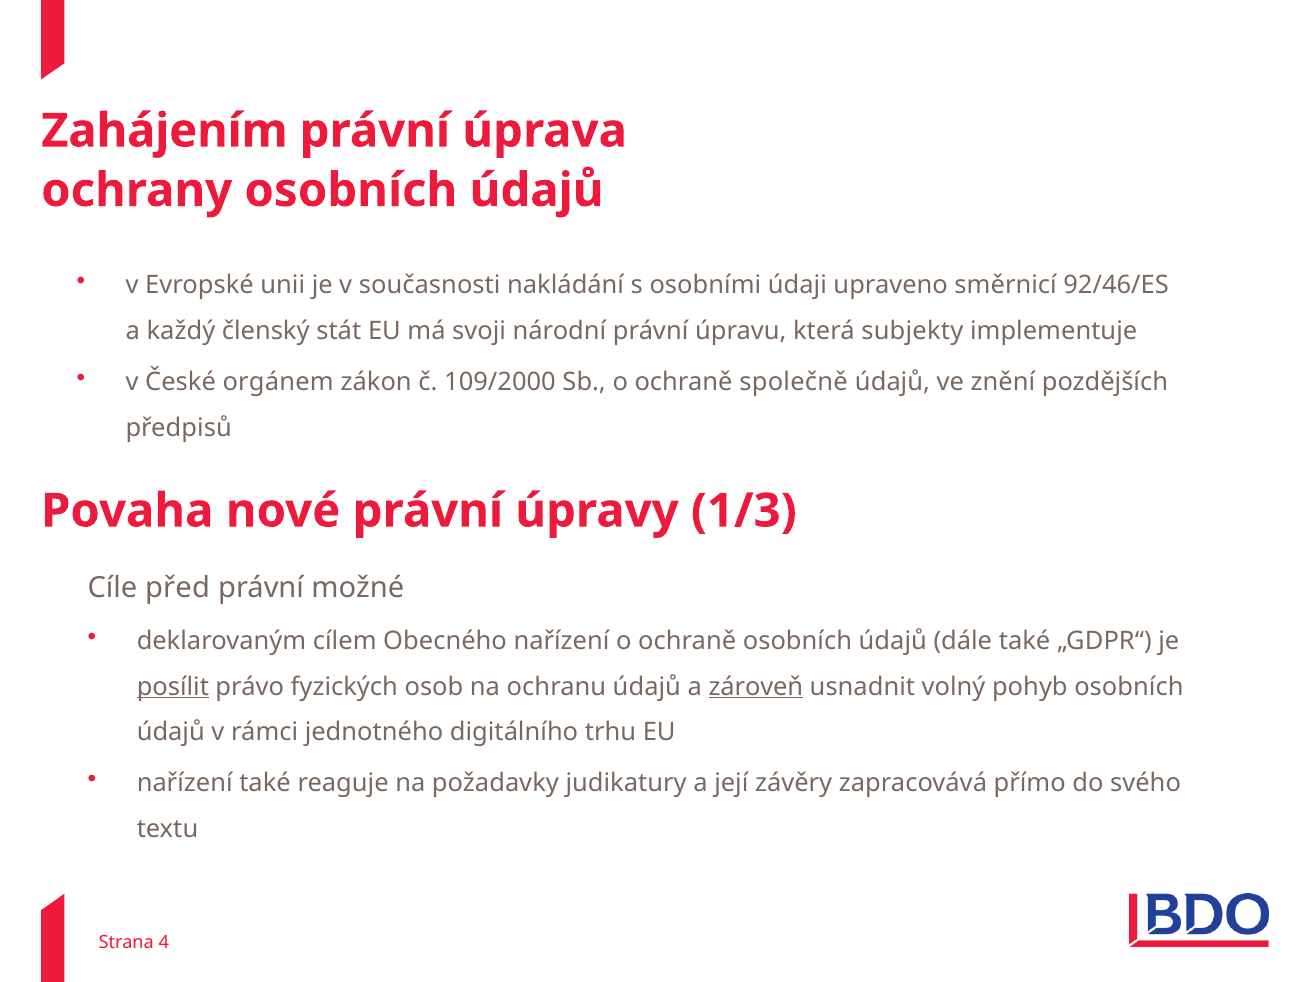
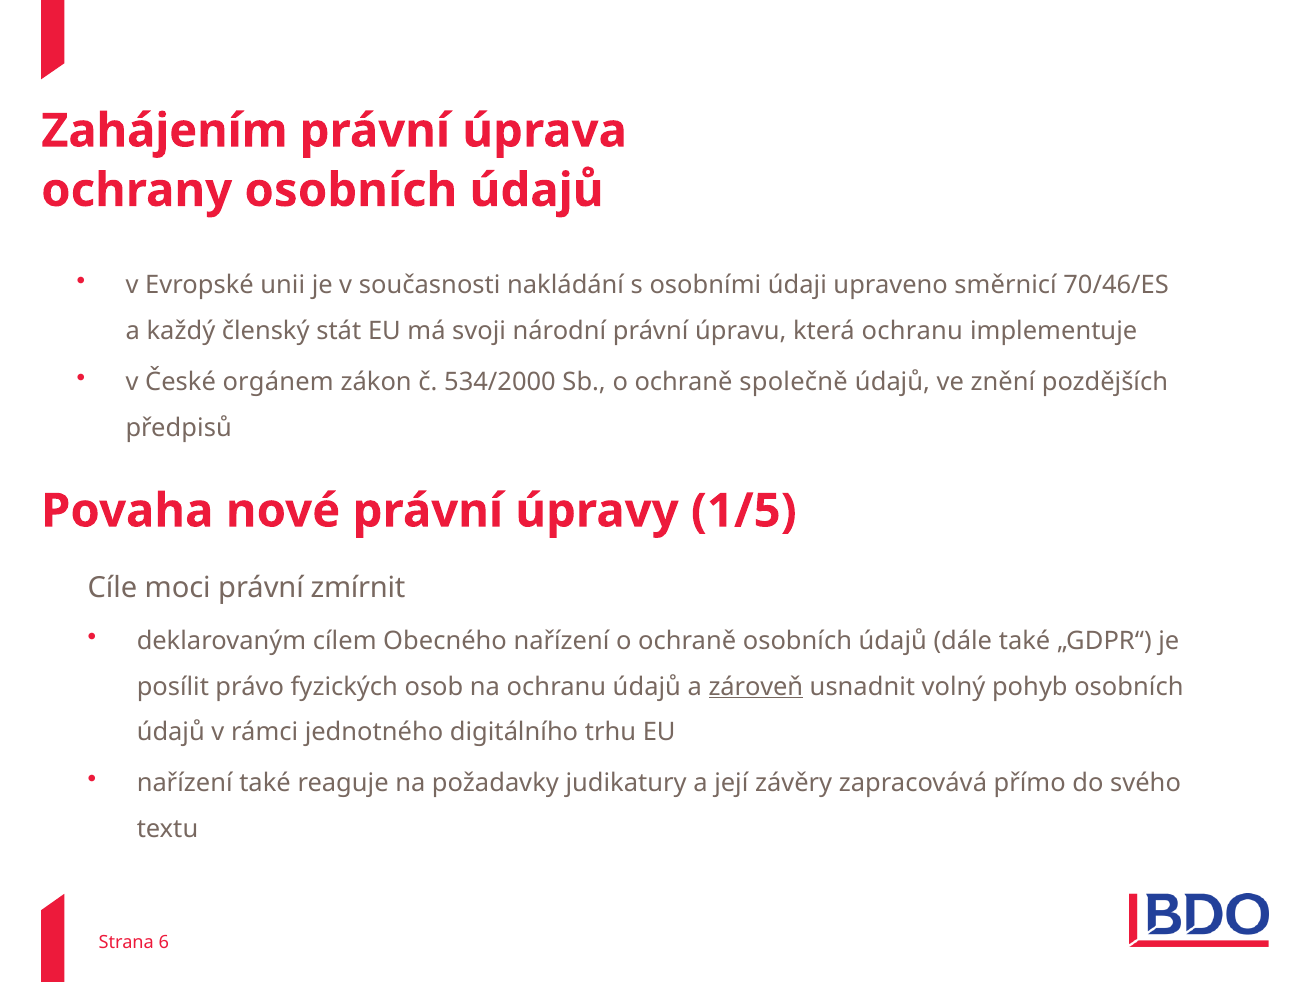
92/46/ES: 92/46/ES -> 70/46/ES
která subjekty: subjekty -> ochranu
109/2000: 109/2000 -> 534/2000
1/3: 1/3 -> 1/5
před: před -> moci
možné: možné -> zmírnit
posílit underline: present -> none
4: 4 -> 6
